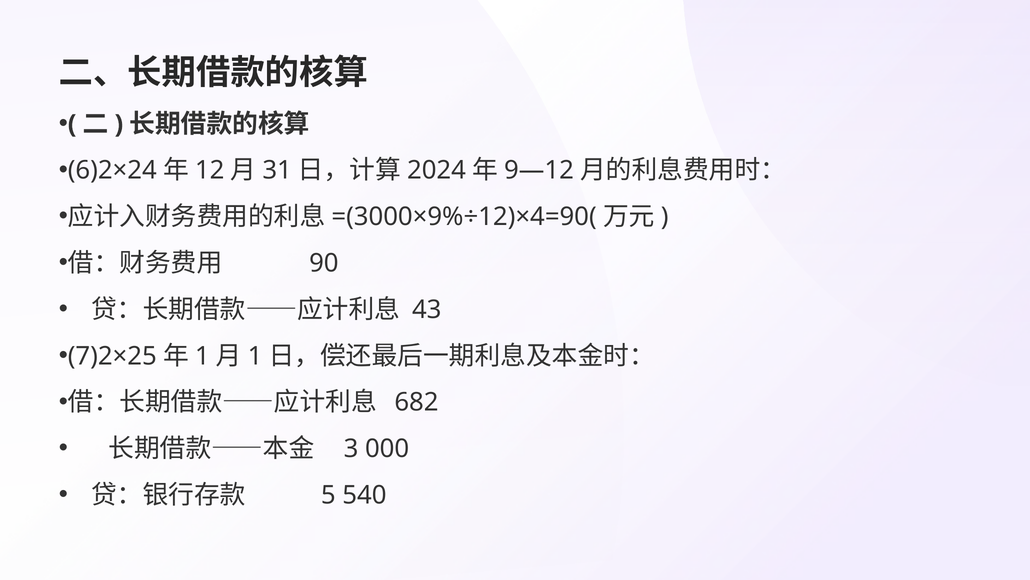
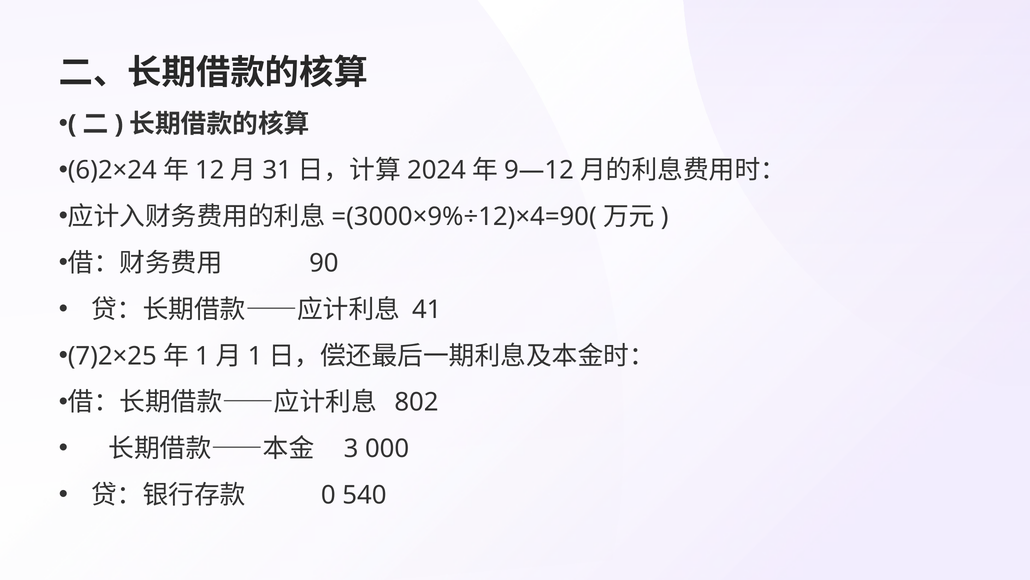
43: 43 -> 41
682: 682 -> 802
5: 5 -> 0
